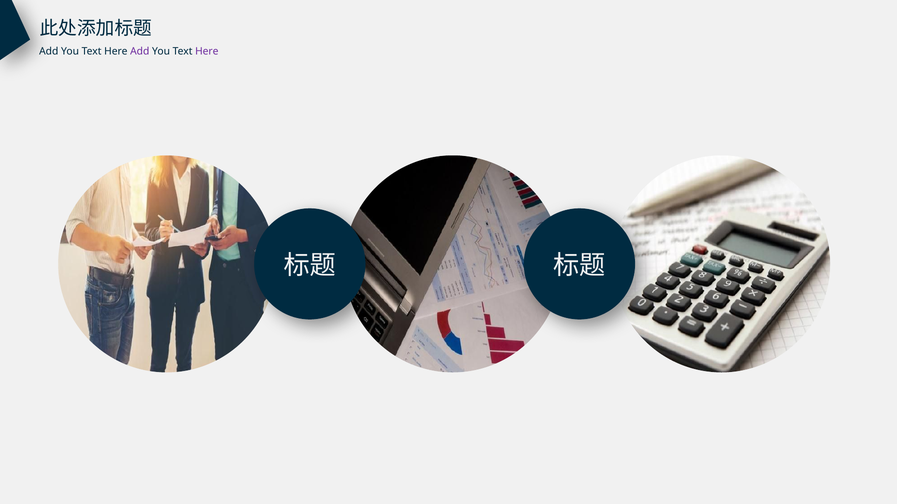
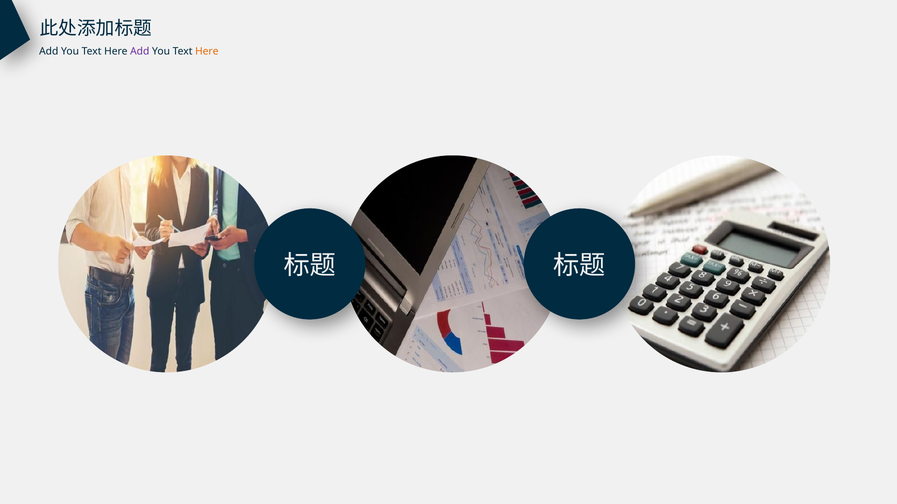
Here at (207, 51) colour: purple -> orange
